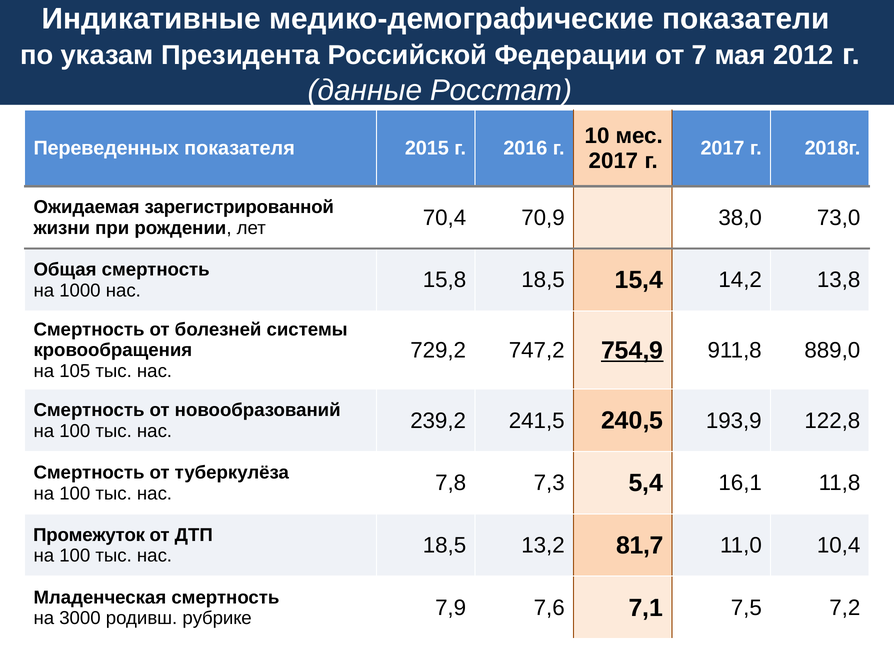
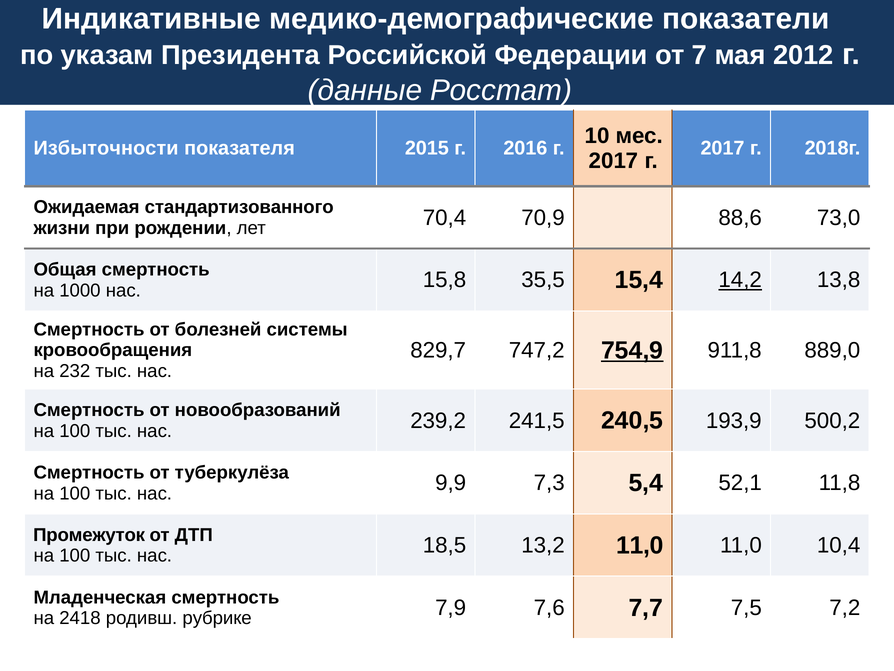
Переведенных: Переведенных -> Избыточности
зарегистрированной: зарегистрированной -> стандартизованного
38,0: 38,0 -> 88,6
15,8 18,5: 18,5 -> 35,5
14,2 underline: none -> present
729,2: 729,2 -> 829,7
105: 105 -> 232
122,8: 122,8 -> 500,2
7,8: 7,8 -> 9,9
16,1: 16,1 -> 52,1
13,2 81,7: 81,7 -> 11,0
3000: 3000 -> 2418
7,1: 7,1 -> 7,7
